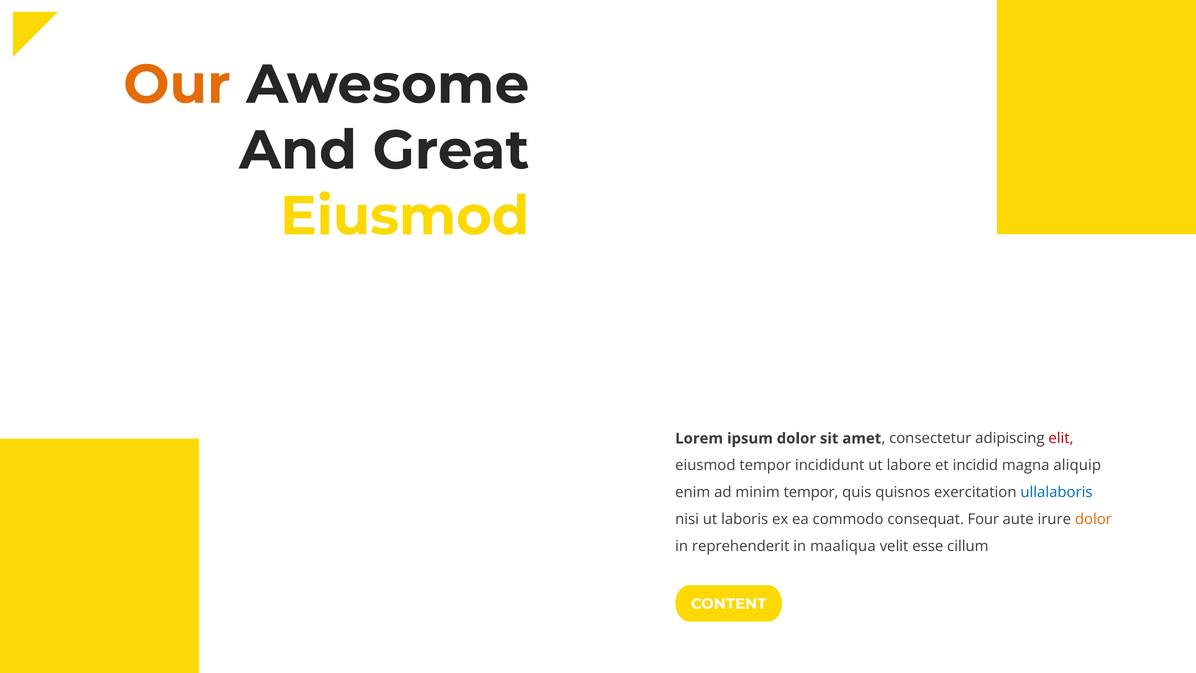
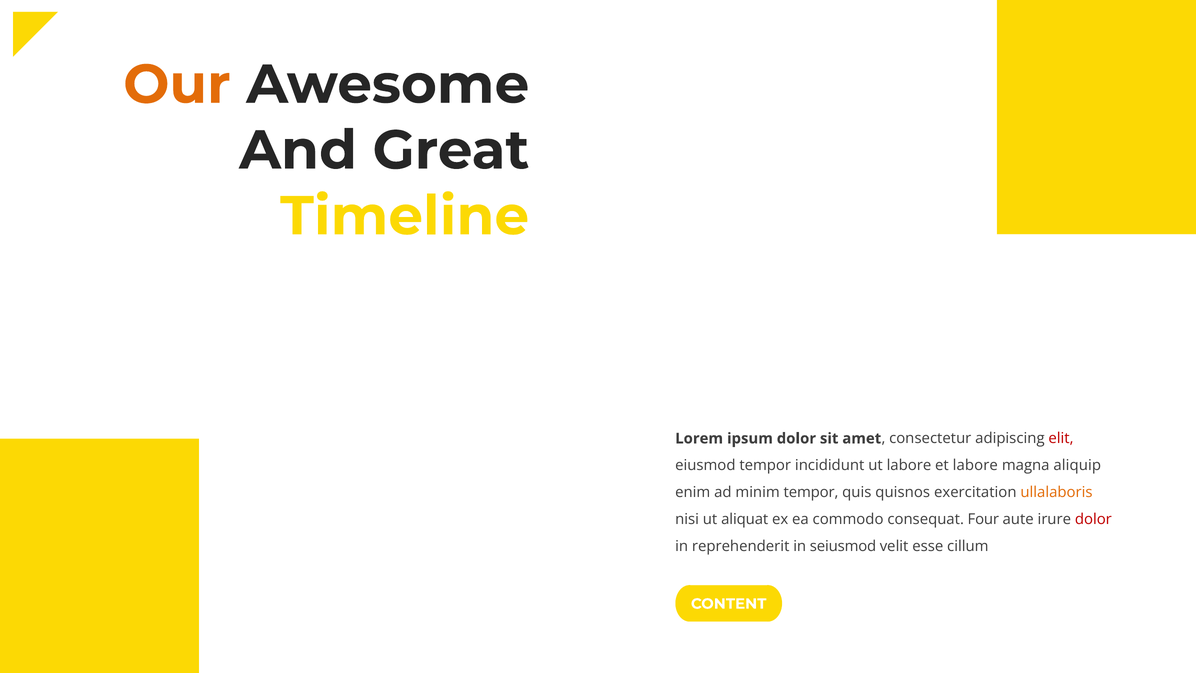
Eiusmod at (405, 216): Eiusmod -> Timeline
et incidid: incidid -> labore
ullalaboris colour: blue -> orange
laboris: laboris -> aliquat
dolor at (1093, 519) colour: orange -> red
maaliqua: maaliqua -> seiusmod
